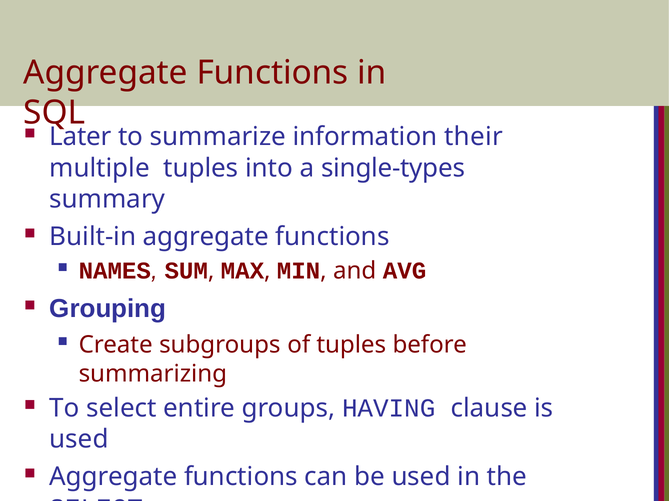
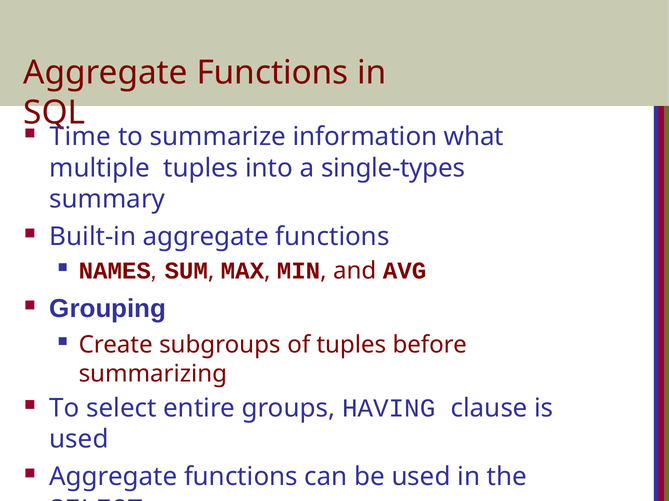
Later: Later -> Time
their: their -> what
